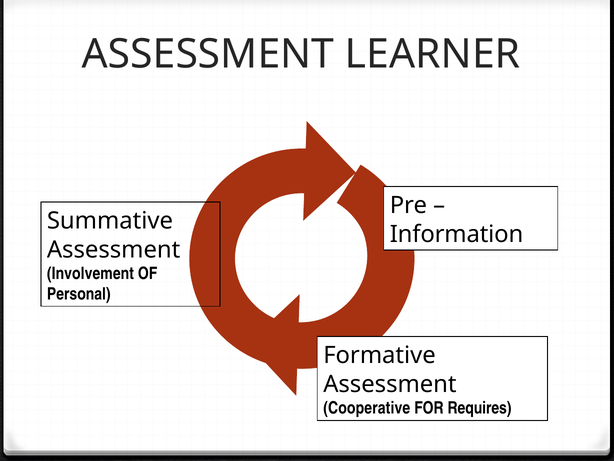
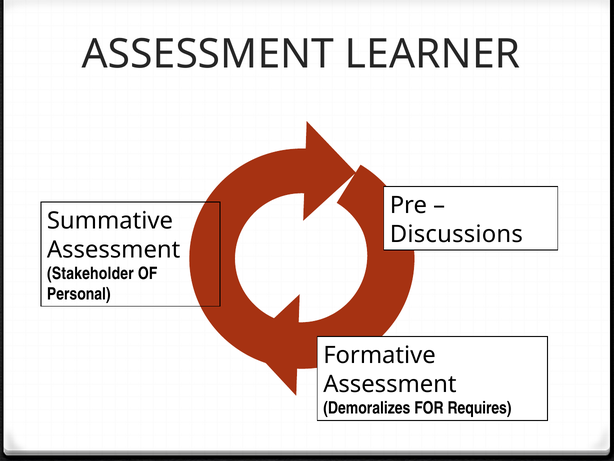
Information: Information -> Discussions
Involvement: Involvement -> Stakeholder
Cooperative: Cooperative -> Demoralizes
